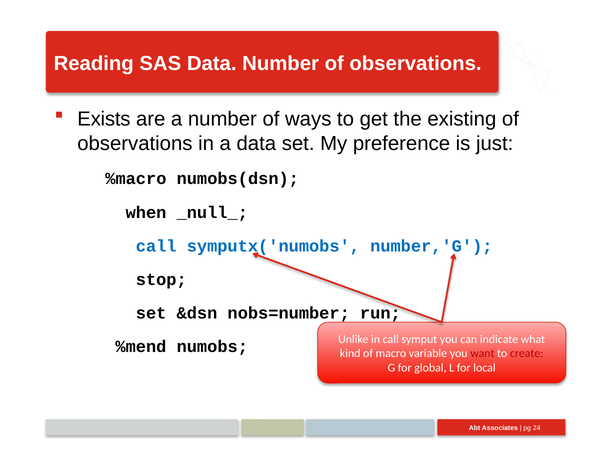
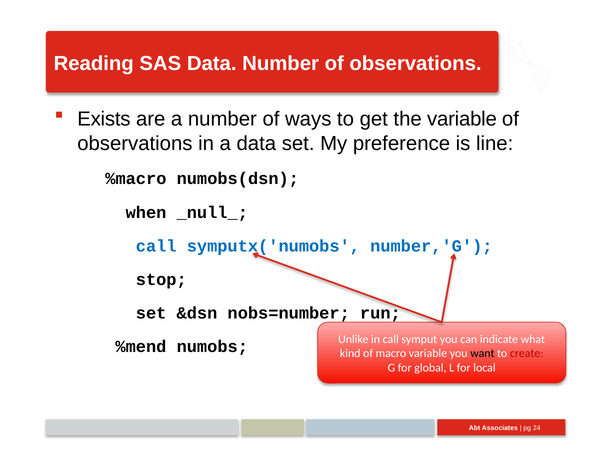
the existing: existing -> variable
just: just -> line
want colour: red -> black
